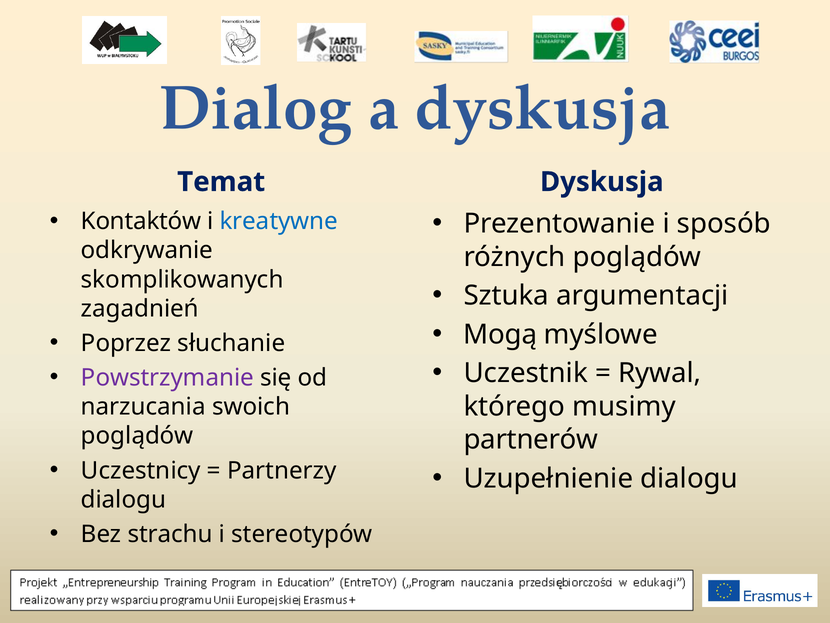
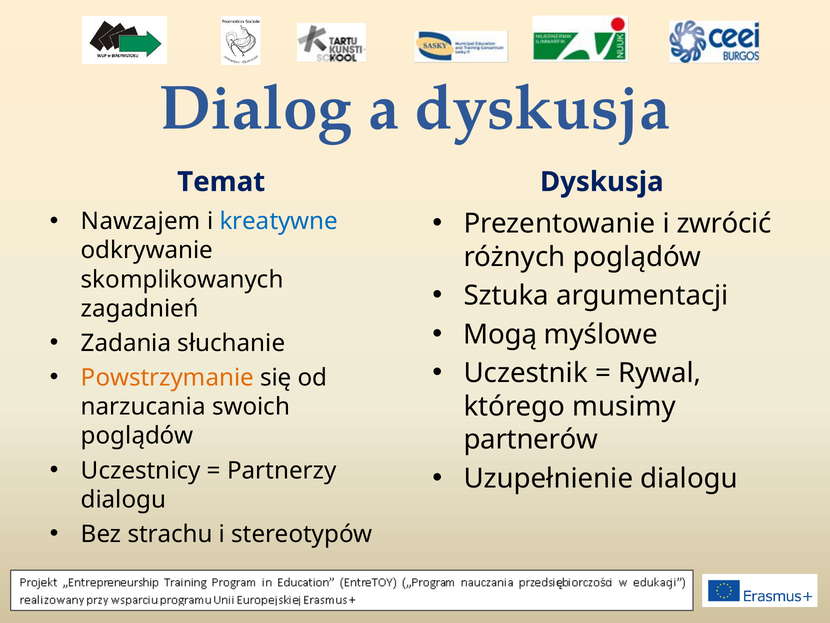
Kontaktów: Kontaktów -> Nawzajem
sposób: sposób -> zwrócić
Poprzez: Poprzez -> Zadania
Powstrzymanie colour: purple -> orange
